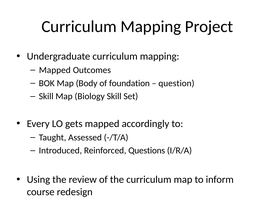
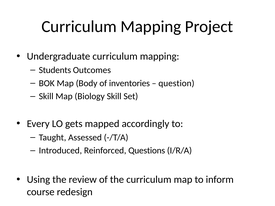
Mapped at (55, 70): Mapped -> Students
foundation: foundation -> inventories
